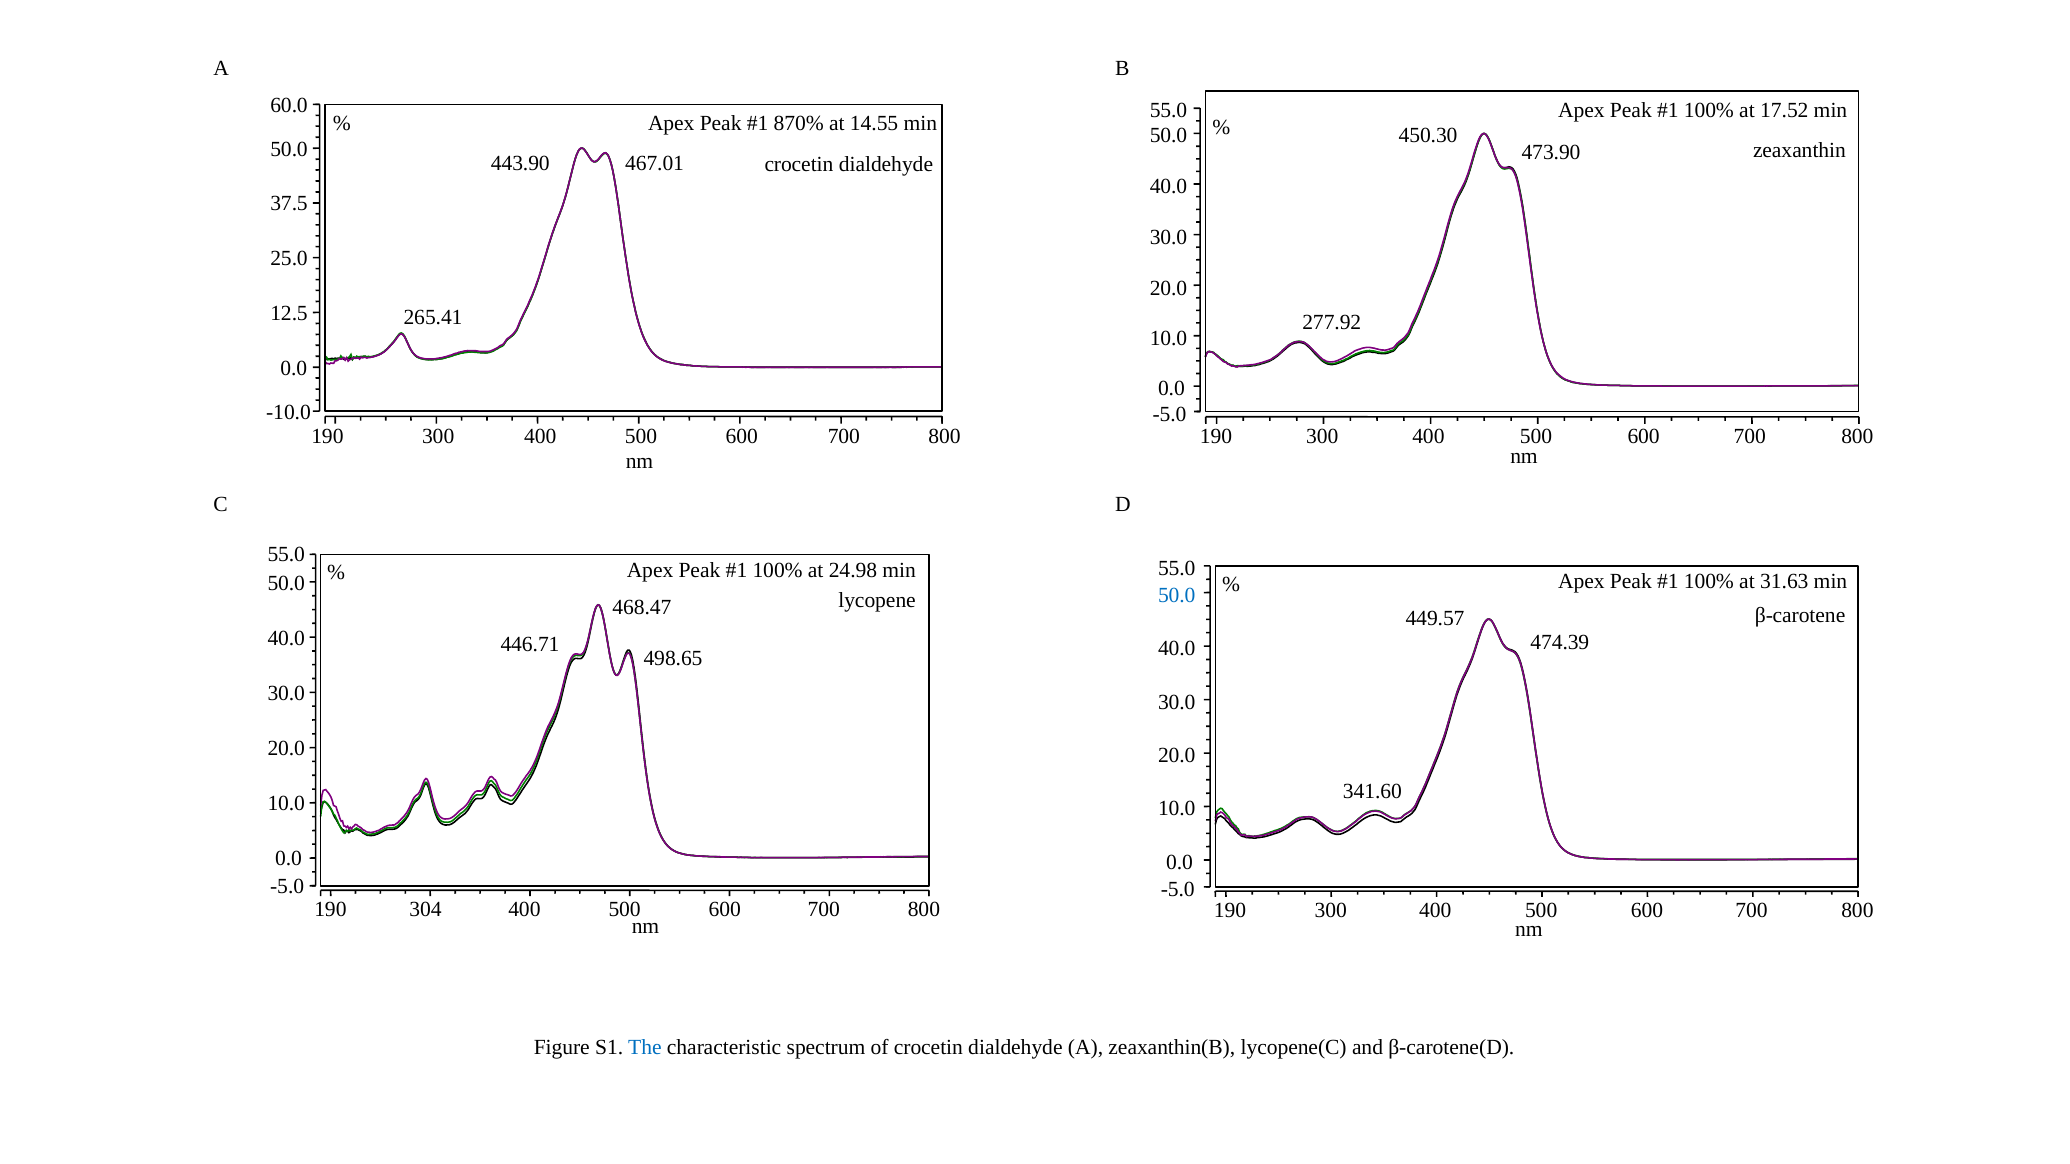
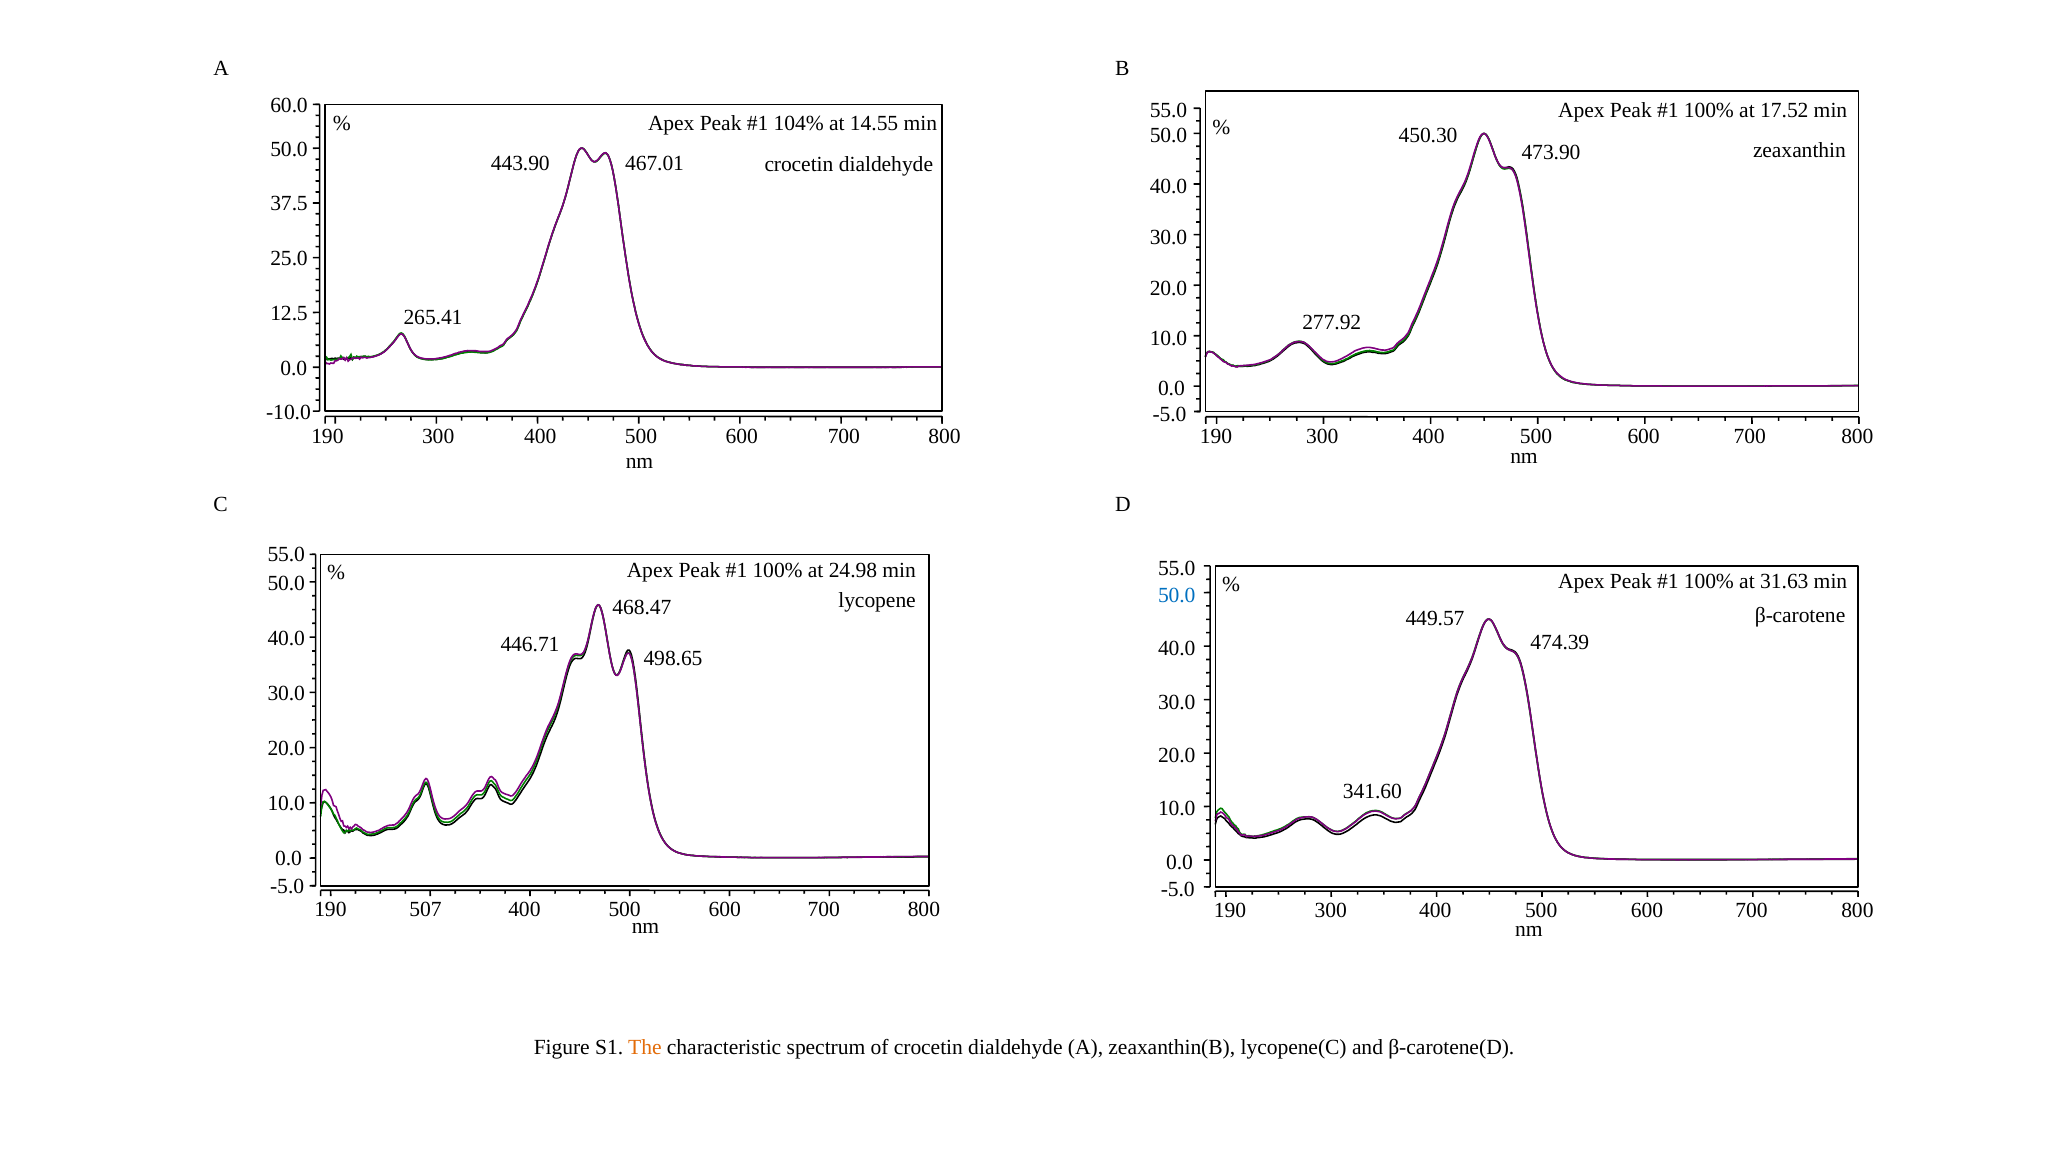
870%: 870% -> 104%
304: 304 -> 507
The colour: blue -> orange
